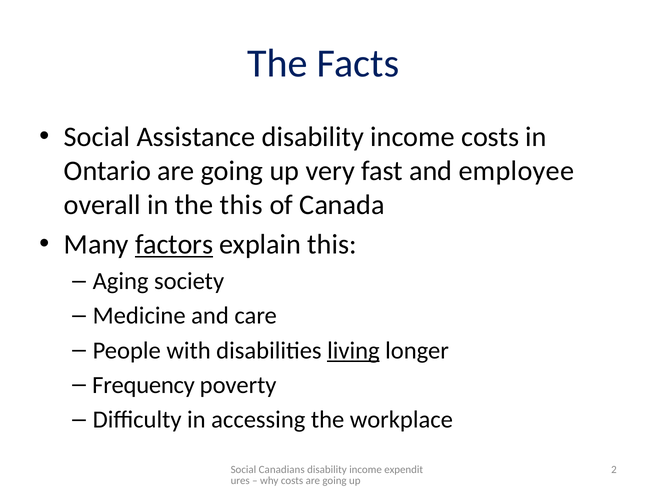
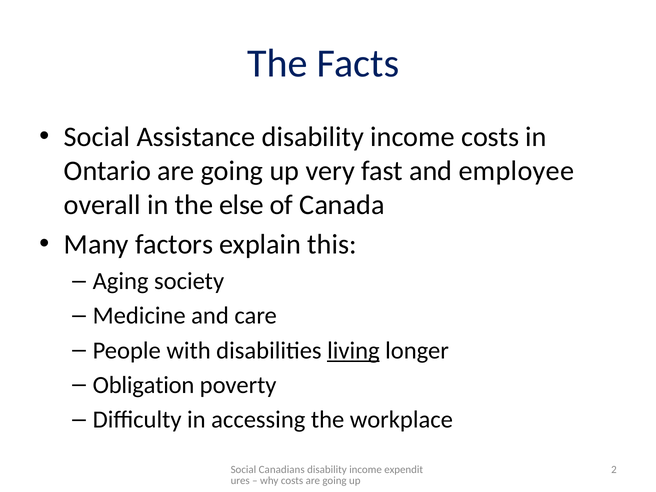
the this: this -> else
factors underline: present -> none
Frequency: Frequency -> Obligation
